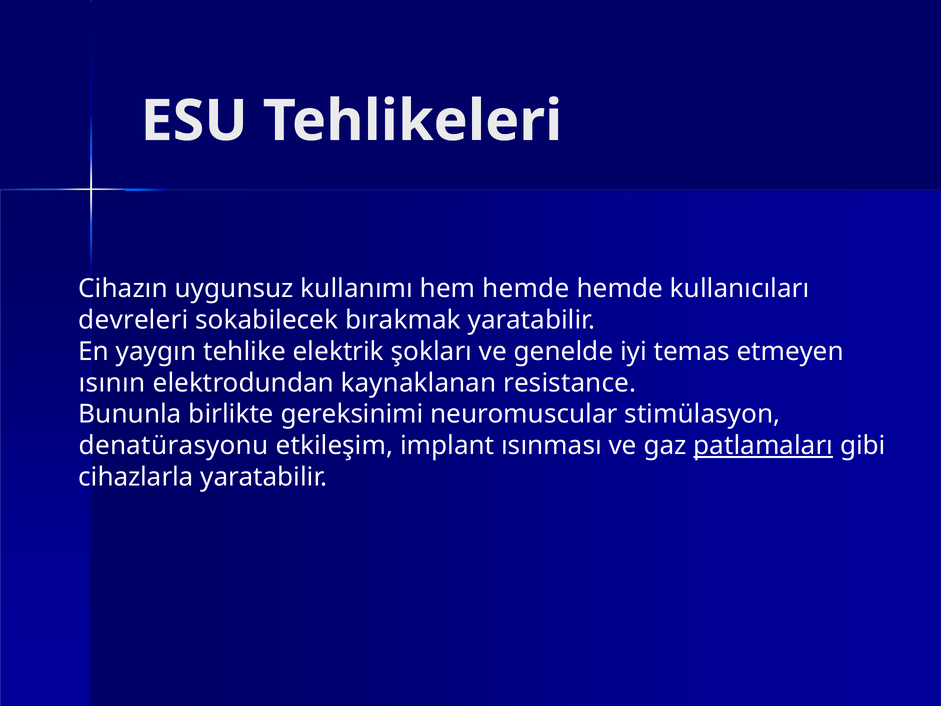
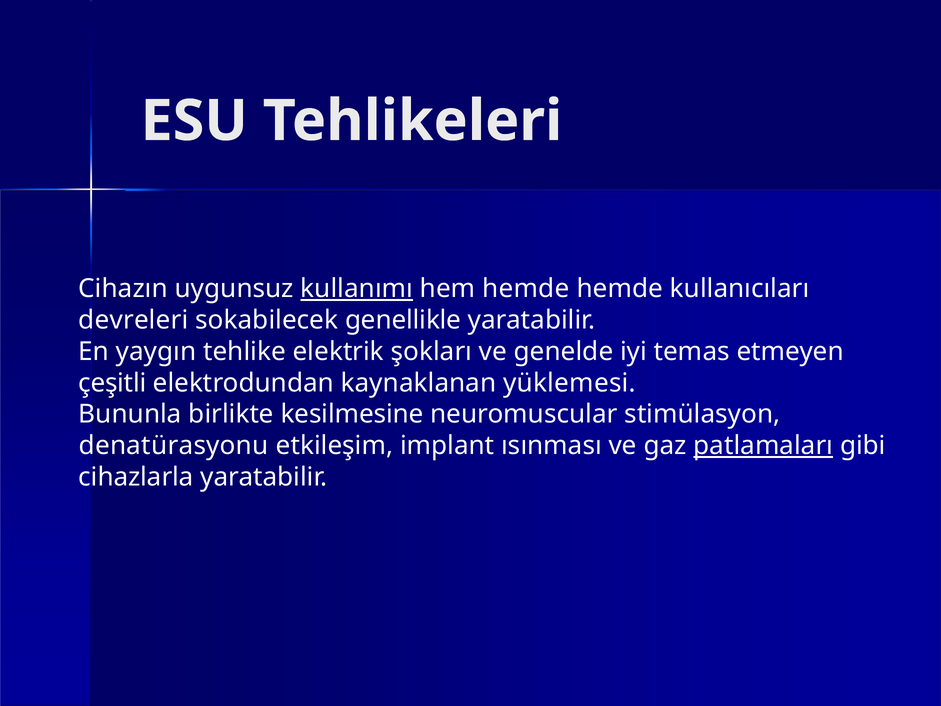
kullanımı underline: none -> present
bırakmak: bırakmak -> genellikle
ısının: ısının -> çeşitli
resistance: resistance -> yüklemesi
gereksinimi: gereksinimi -> kesilmesine
